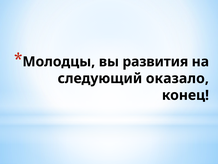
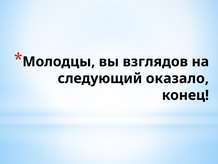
развития: развития -> взглядов
